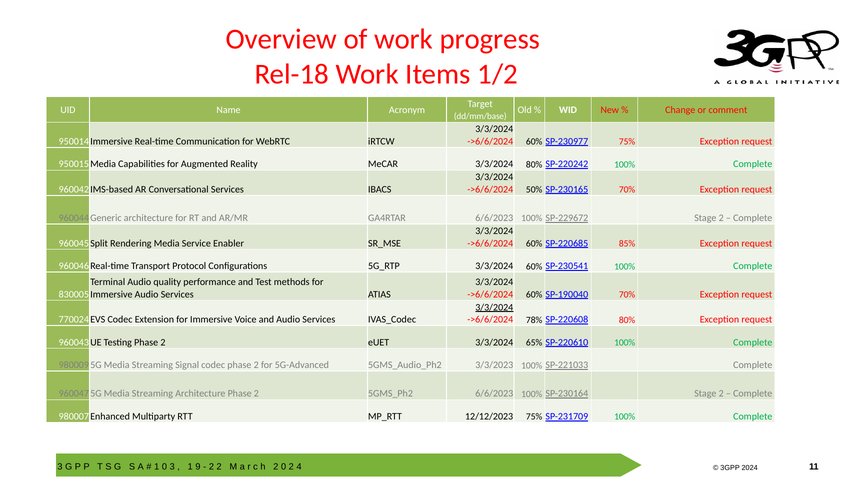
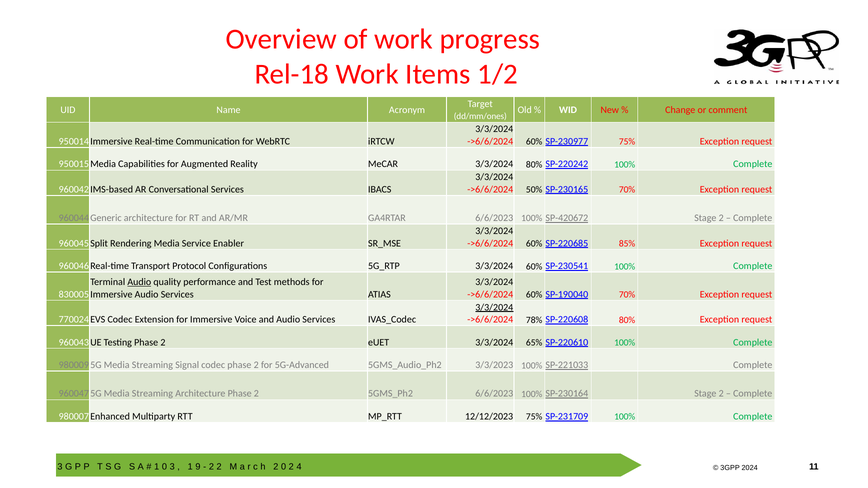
dd/mm/base: dd/mm/base -> dd/mm/ones
SP-229672: SP-229672 -> SP-420672
Audio at (139, 282) underline: none -> present
